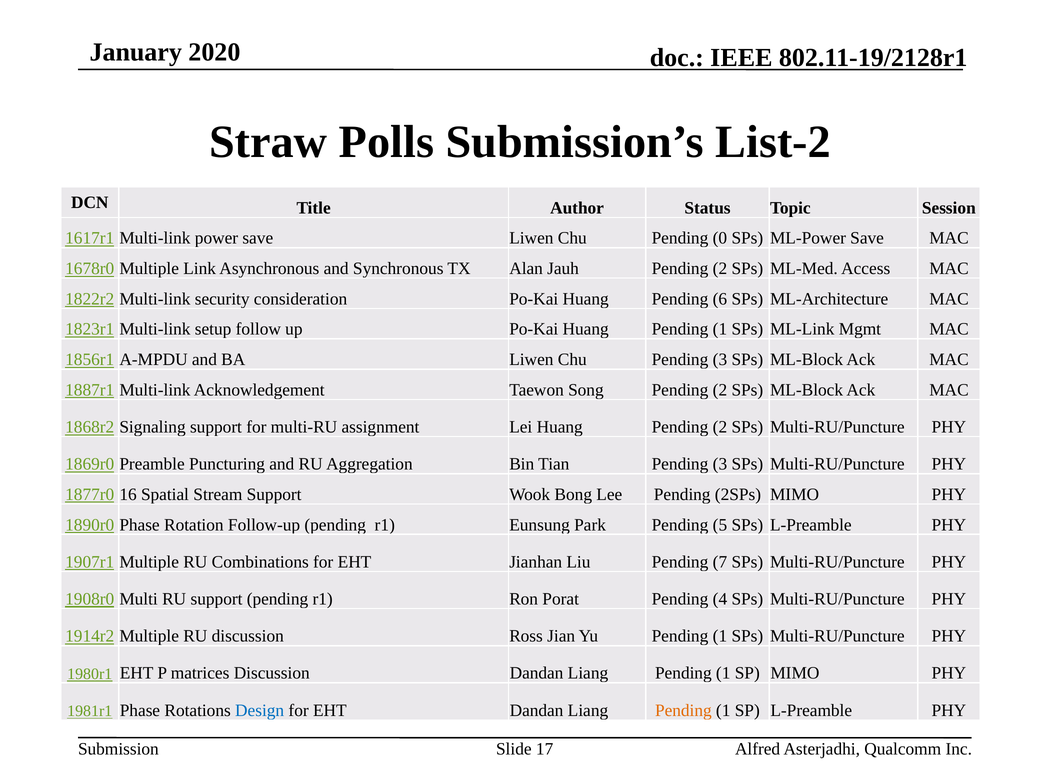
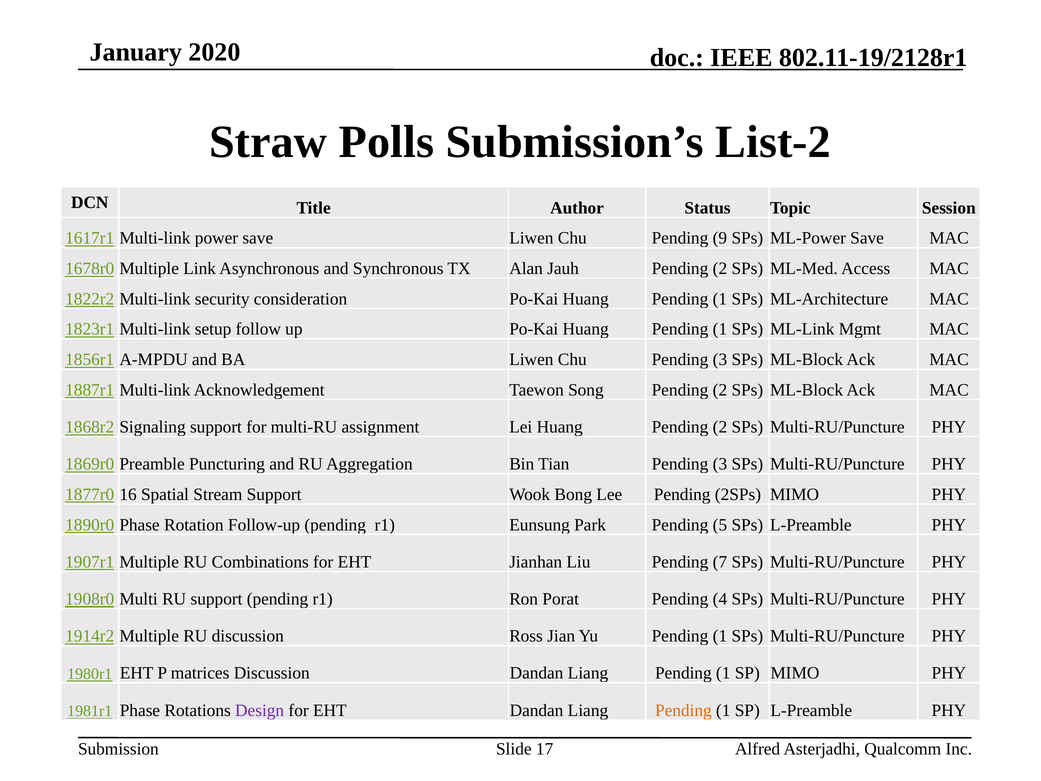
0: 0 -> 9
6 at (720, 299): 6 -> 1
Design colour: blue -> purple
